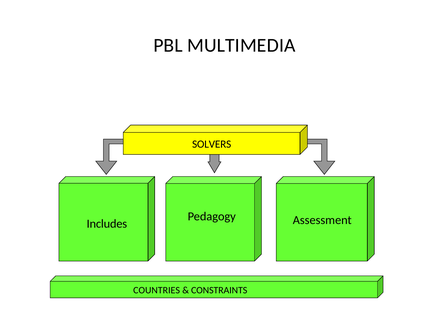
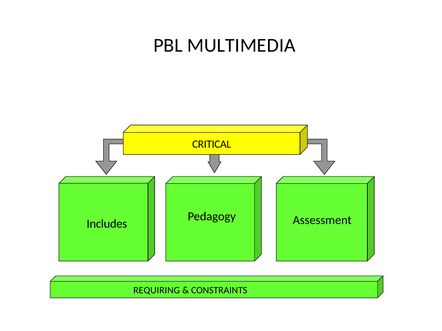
SOLVERS: SOLVERS -> CRITICAL
COUNTRIES: COUNTRIES -> REQUIRING
